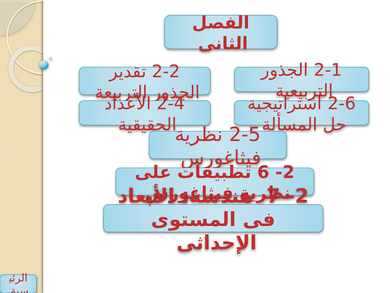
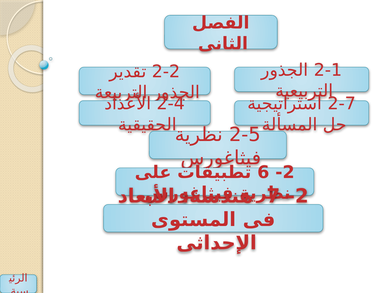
2-6: 2-6 -> 2-7
